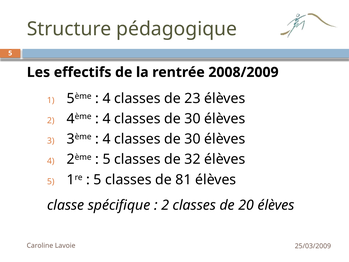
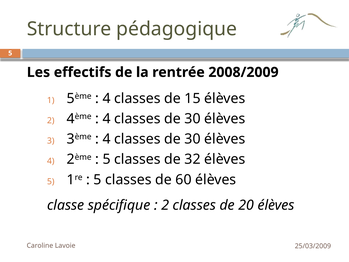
23: 23 -> 15
81: 81 -> 60
